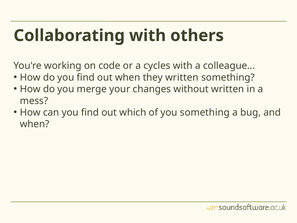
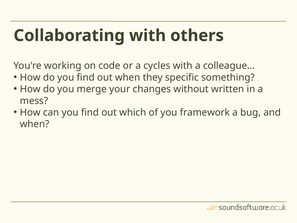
they written: written -> specific
you something: something -> framework
